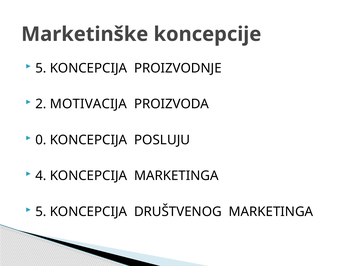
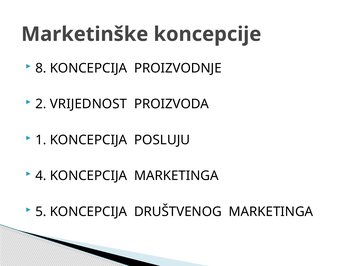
5 at (41, 68): 5 -> 8
MOTIVACIJA: MOTIVACIJA -> VRIJEDNOST
0: 0 -> 1
